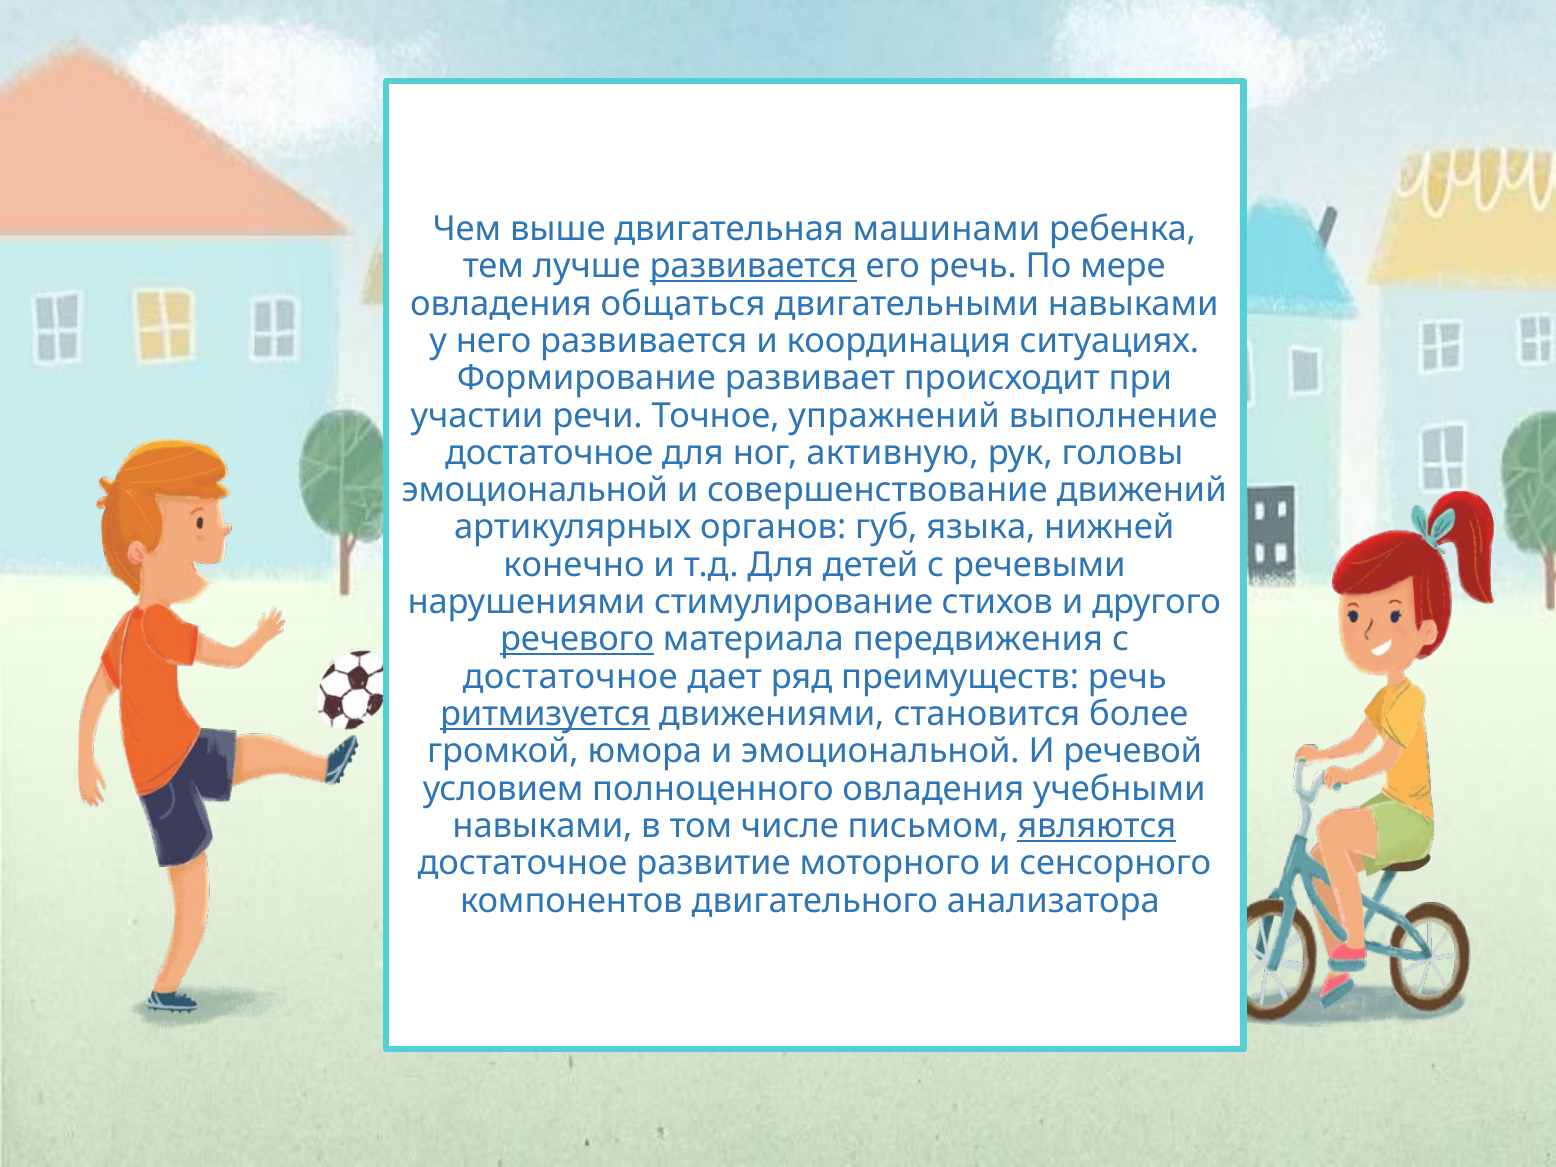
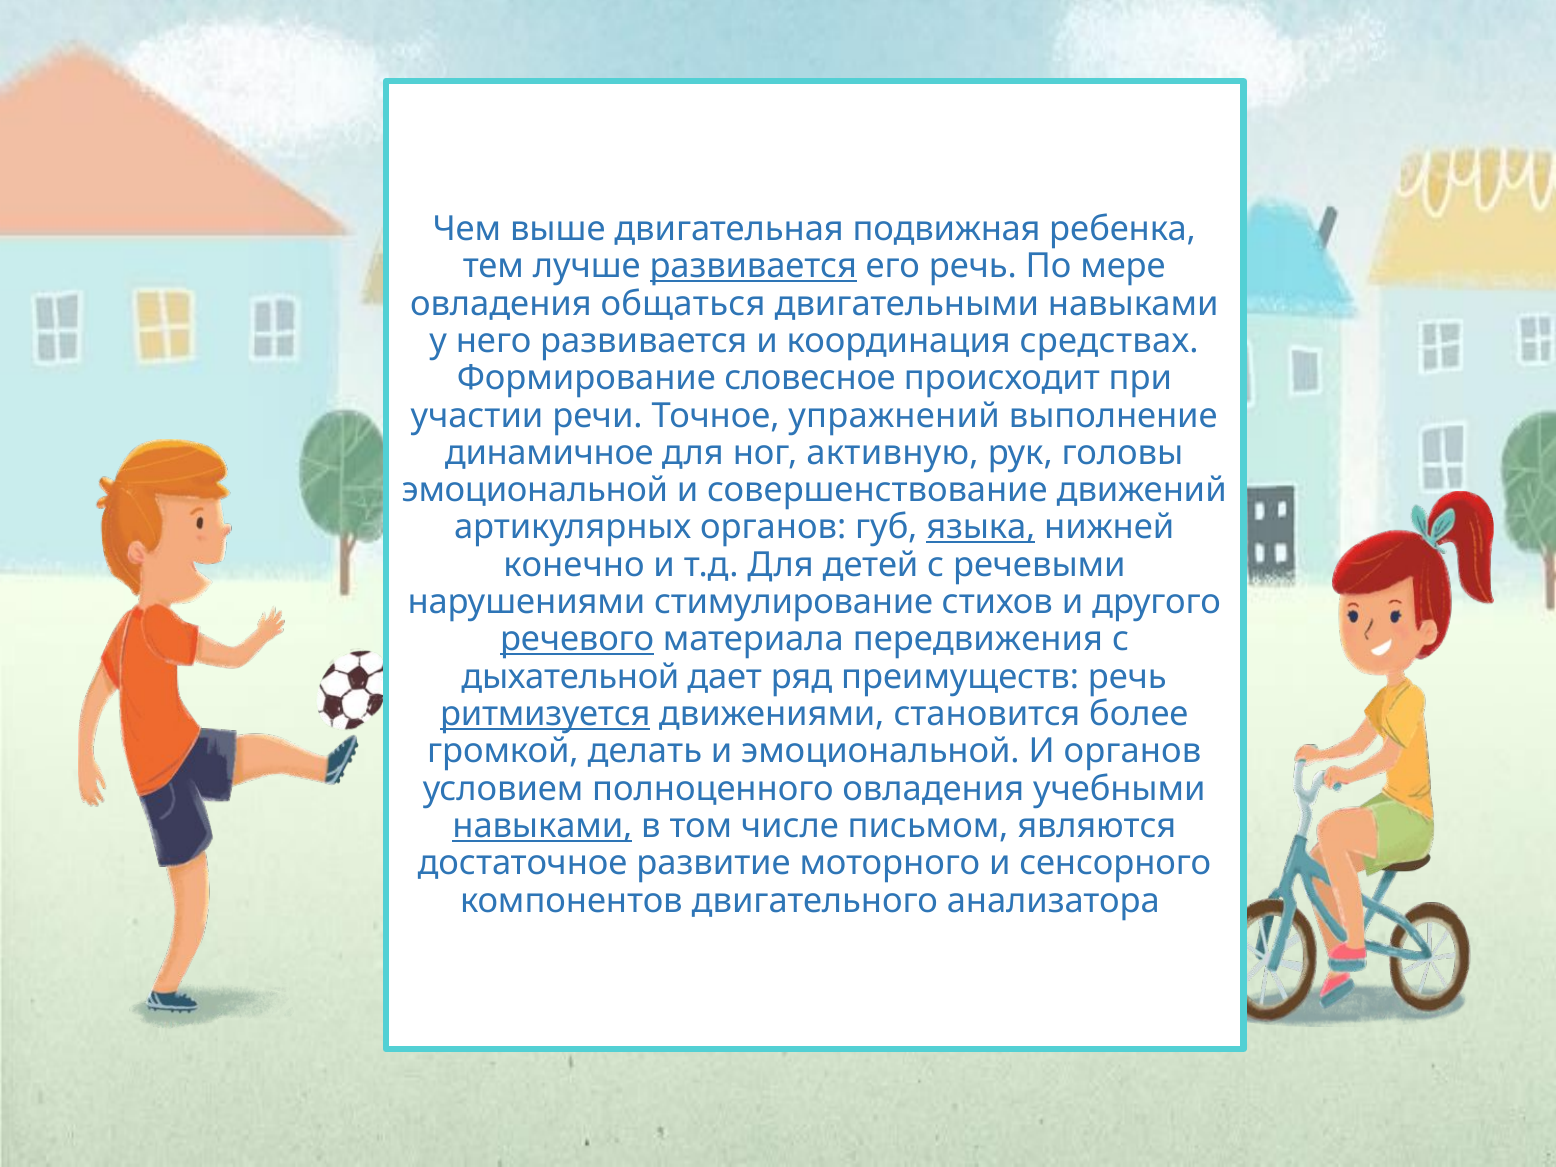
машинами: машинами -> подвижная
ситуациях: ситуациях -> средствах
развивает: развивает -> словесное
достаточное at (549, 453): достаточное -> динамичное
языка underline: none -> present
достаточное at (570, 677): достаточное -> дыхательной
юмора: юмора -> делать
И речевой: речевой -> органов
навыками at (542, 826) underline: none -> present
являются underline: present -> none
